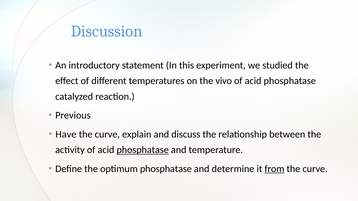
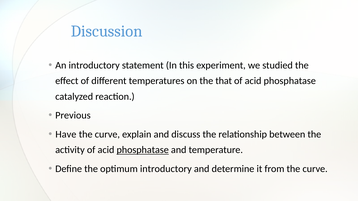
vivo: vivo -> that
optimum phosphatase: phosphatase -> introductory
from underline: present -> none
